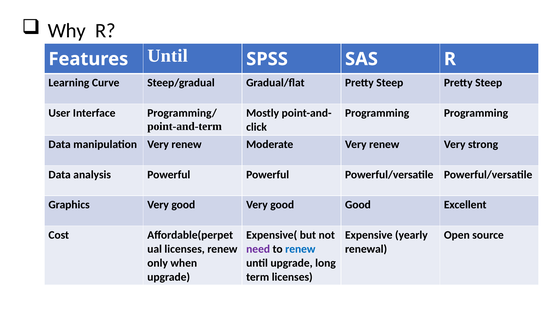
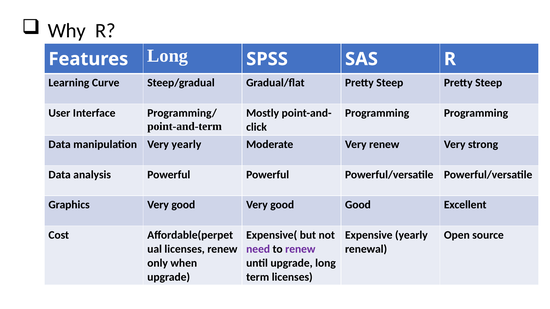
Features Until: Until -> Long
manipulation Very renew: renew -> yearly
renew at (300, 249) colour: blue -> purple
